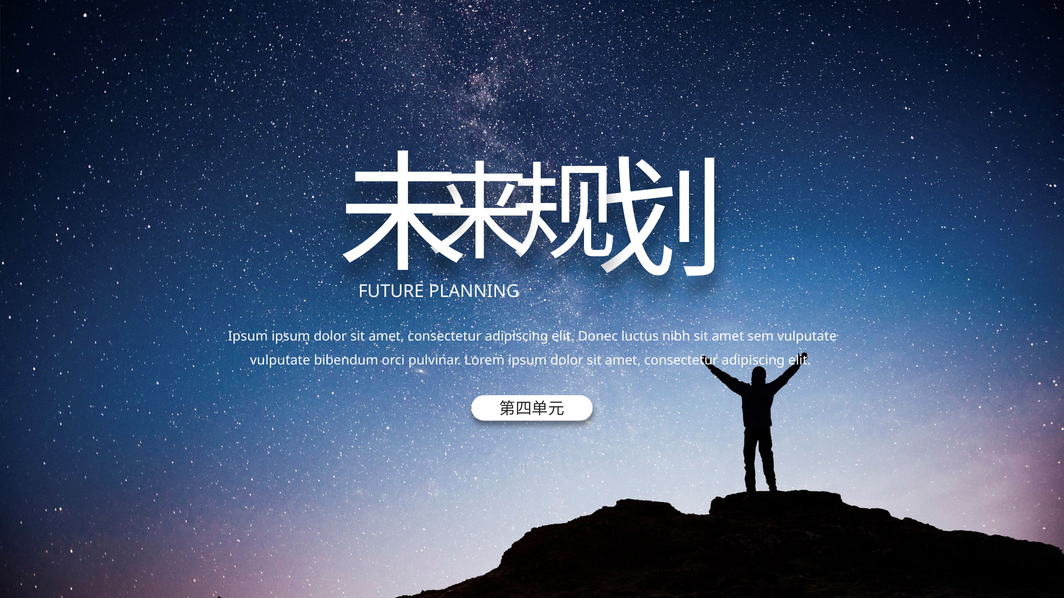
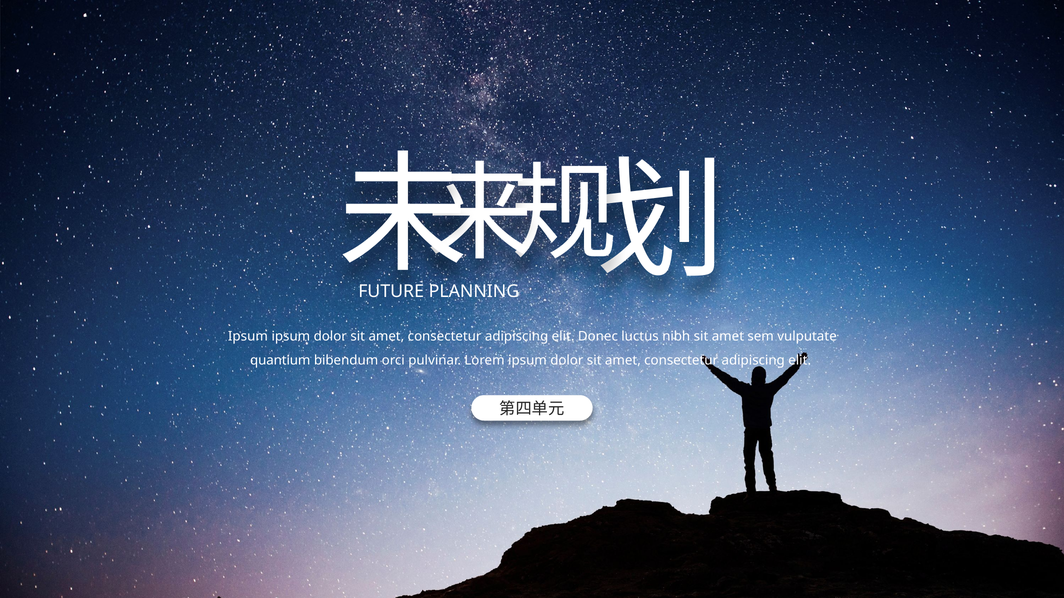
vulputate at (280, 361): vulputate -> quantium
